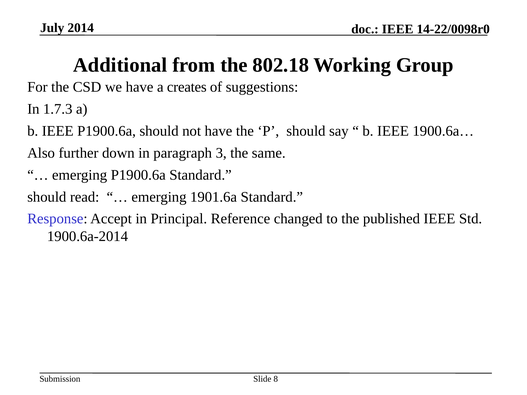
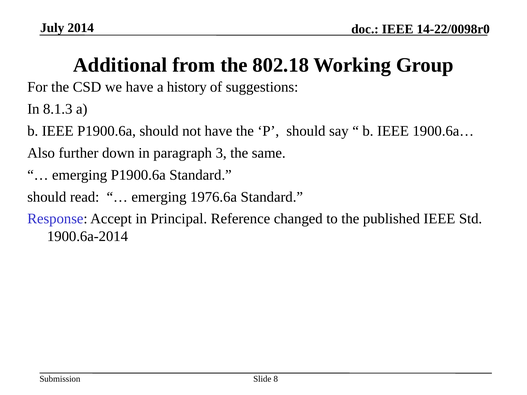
creates: creates -> history
1.7.3: 1.7.3 -> 8.1.3
1901.6a: 1901.6a -> 1976.6a
